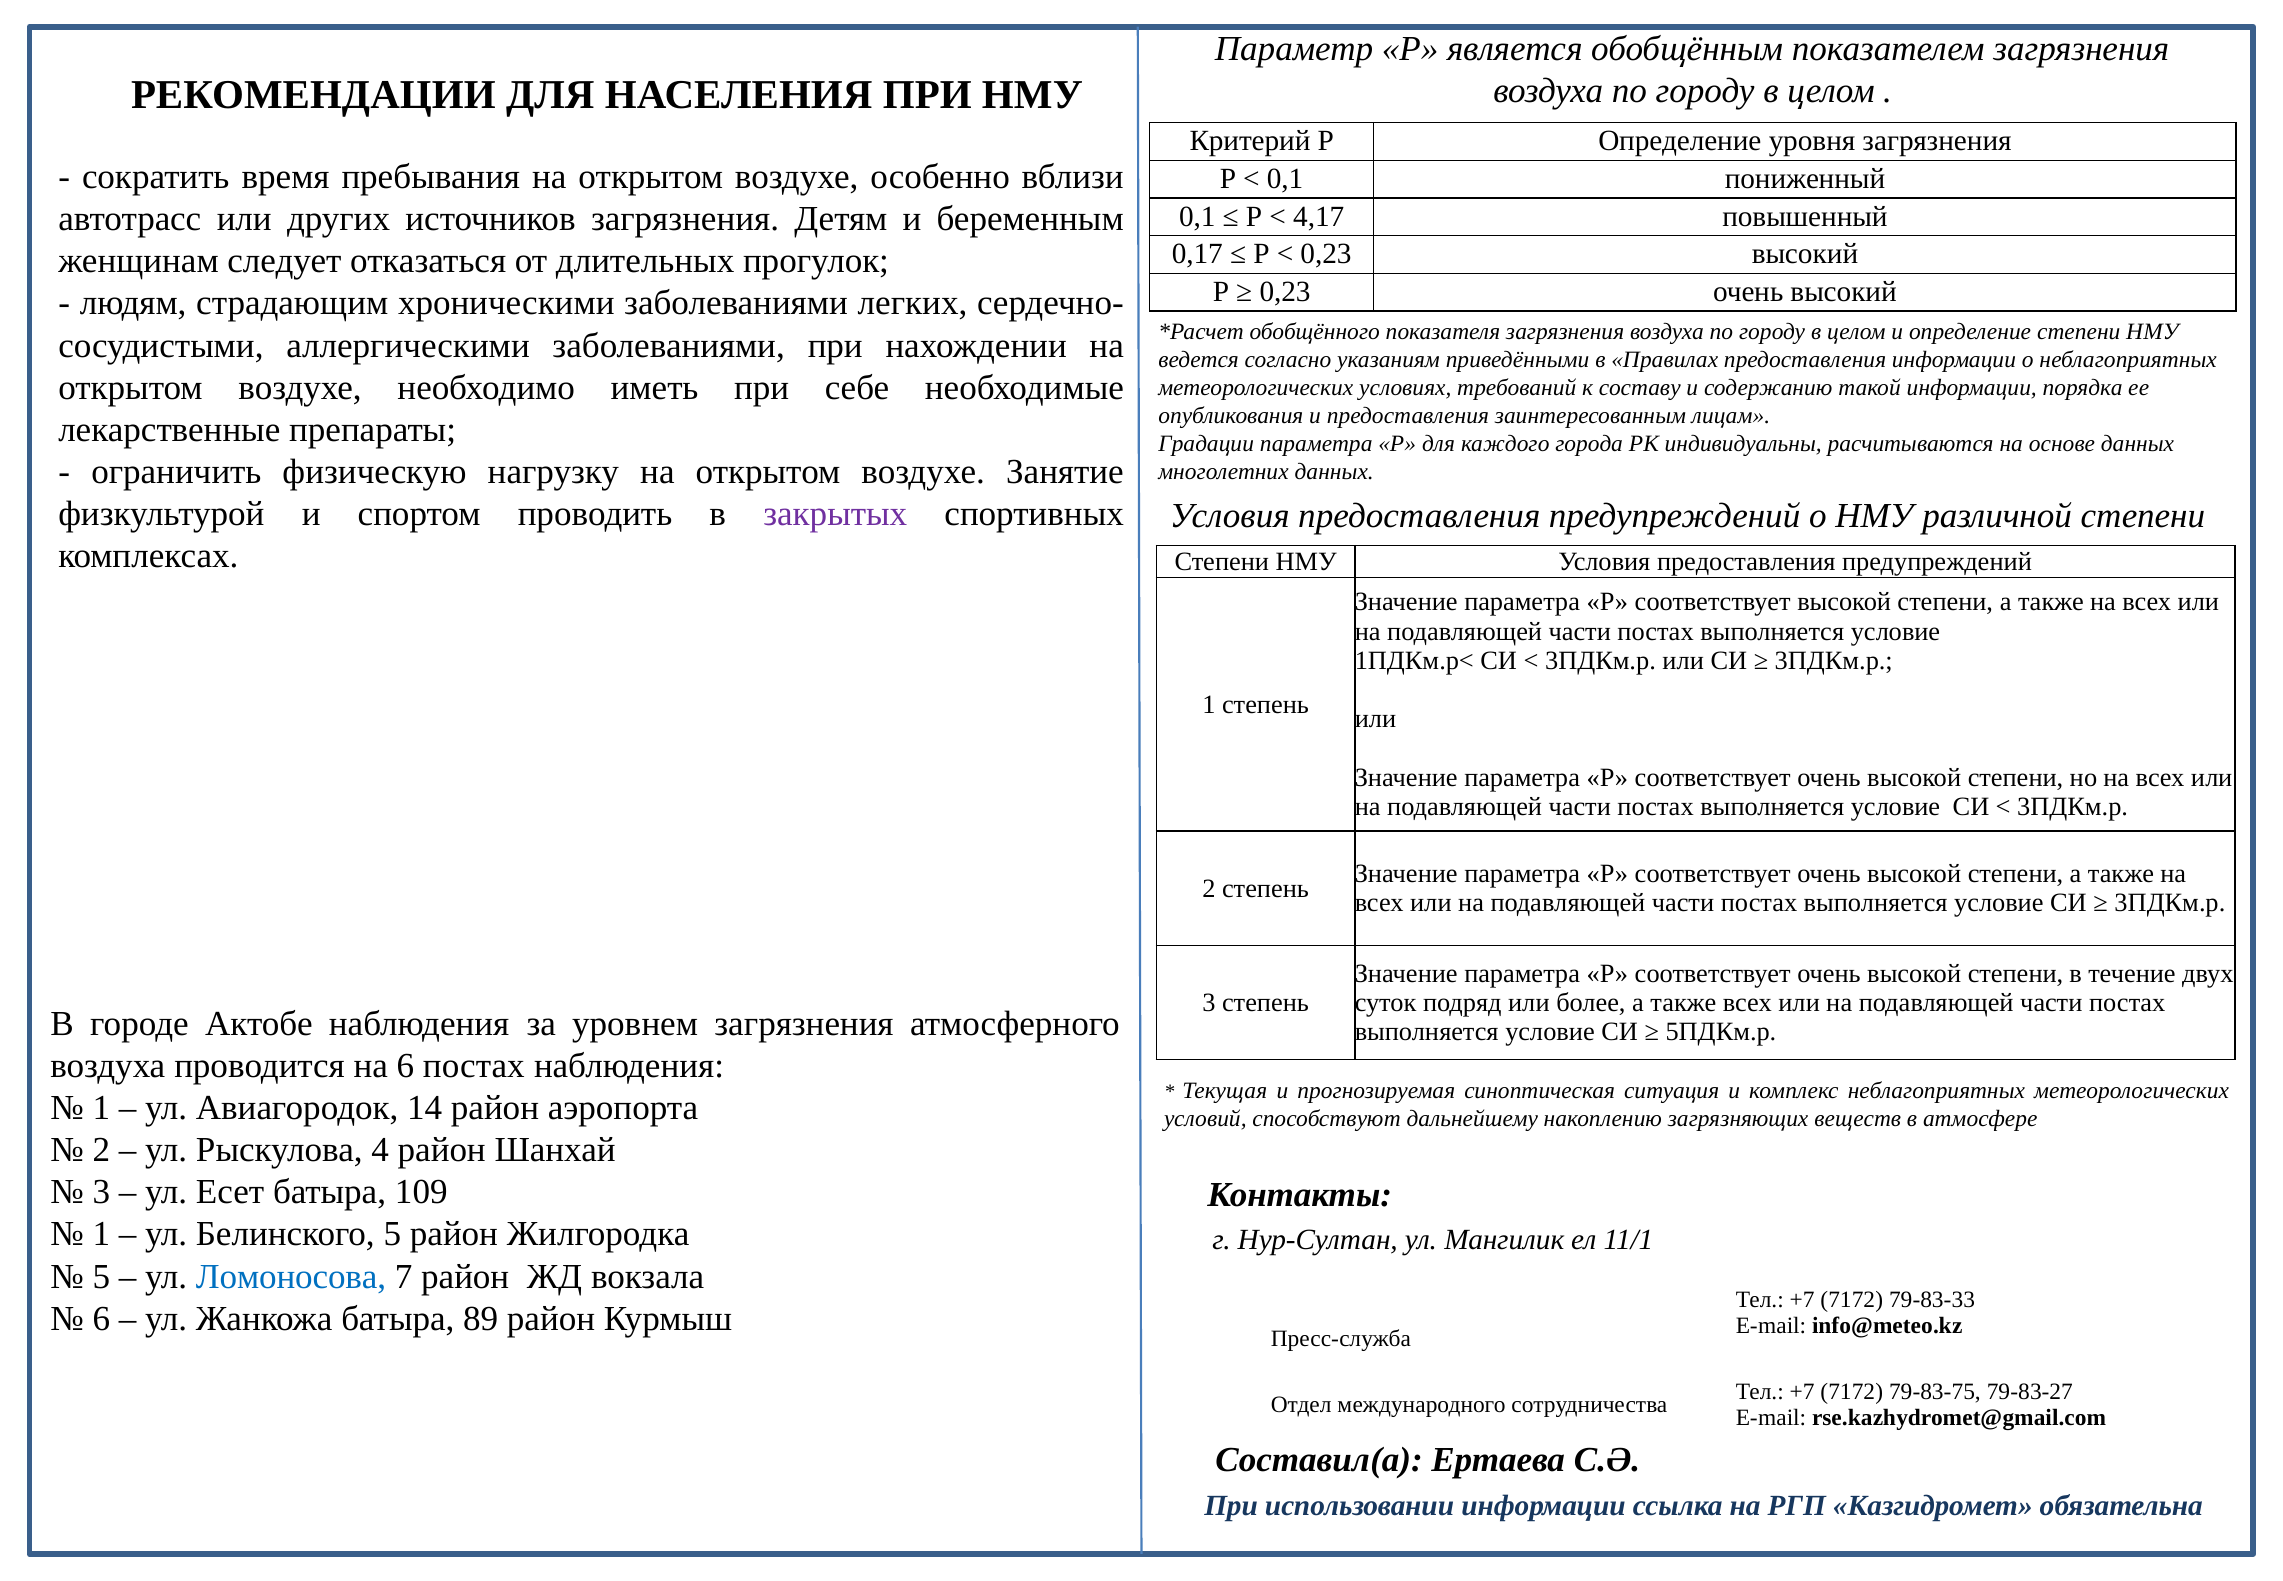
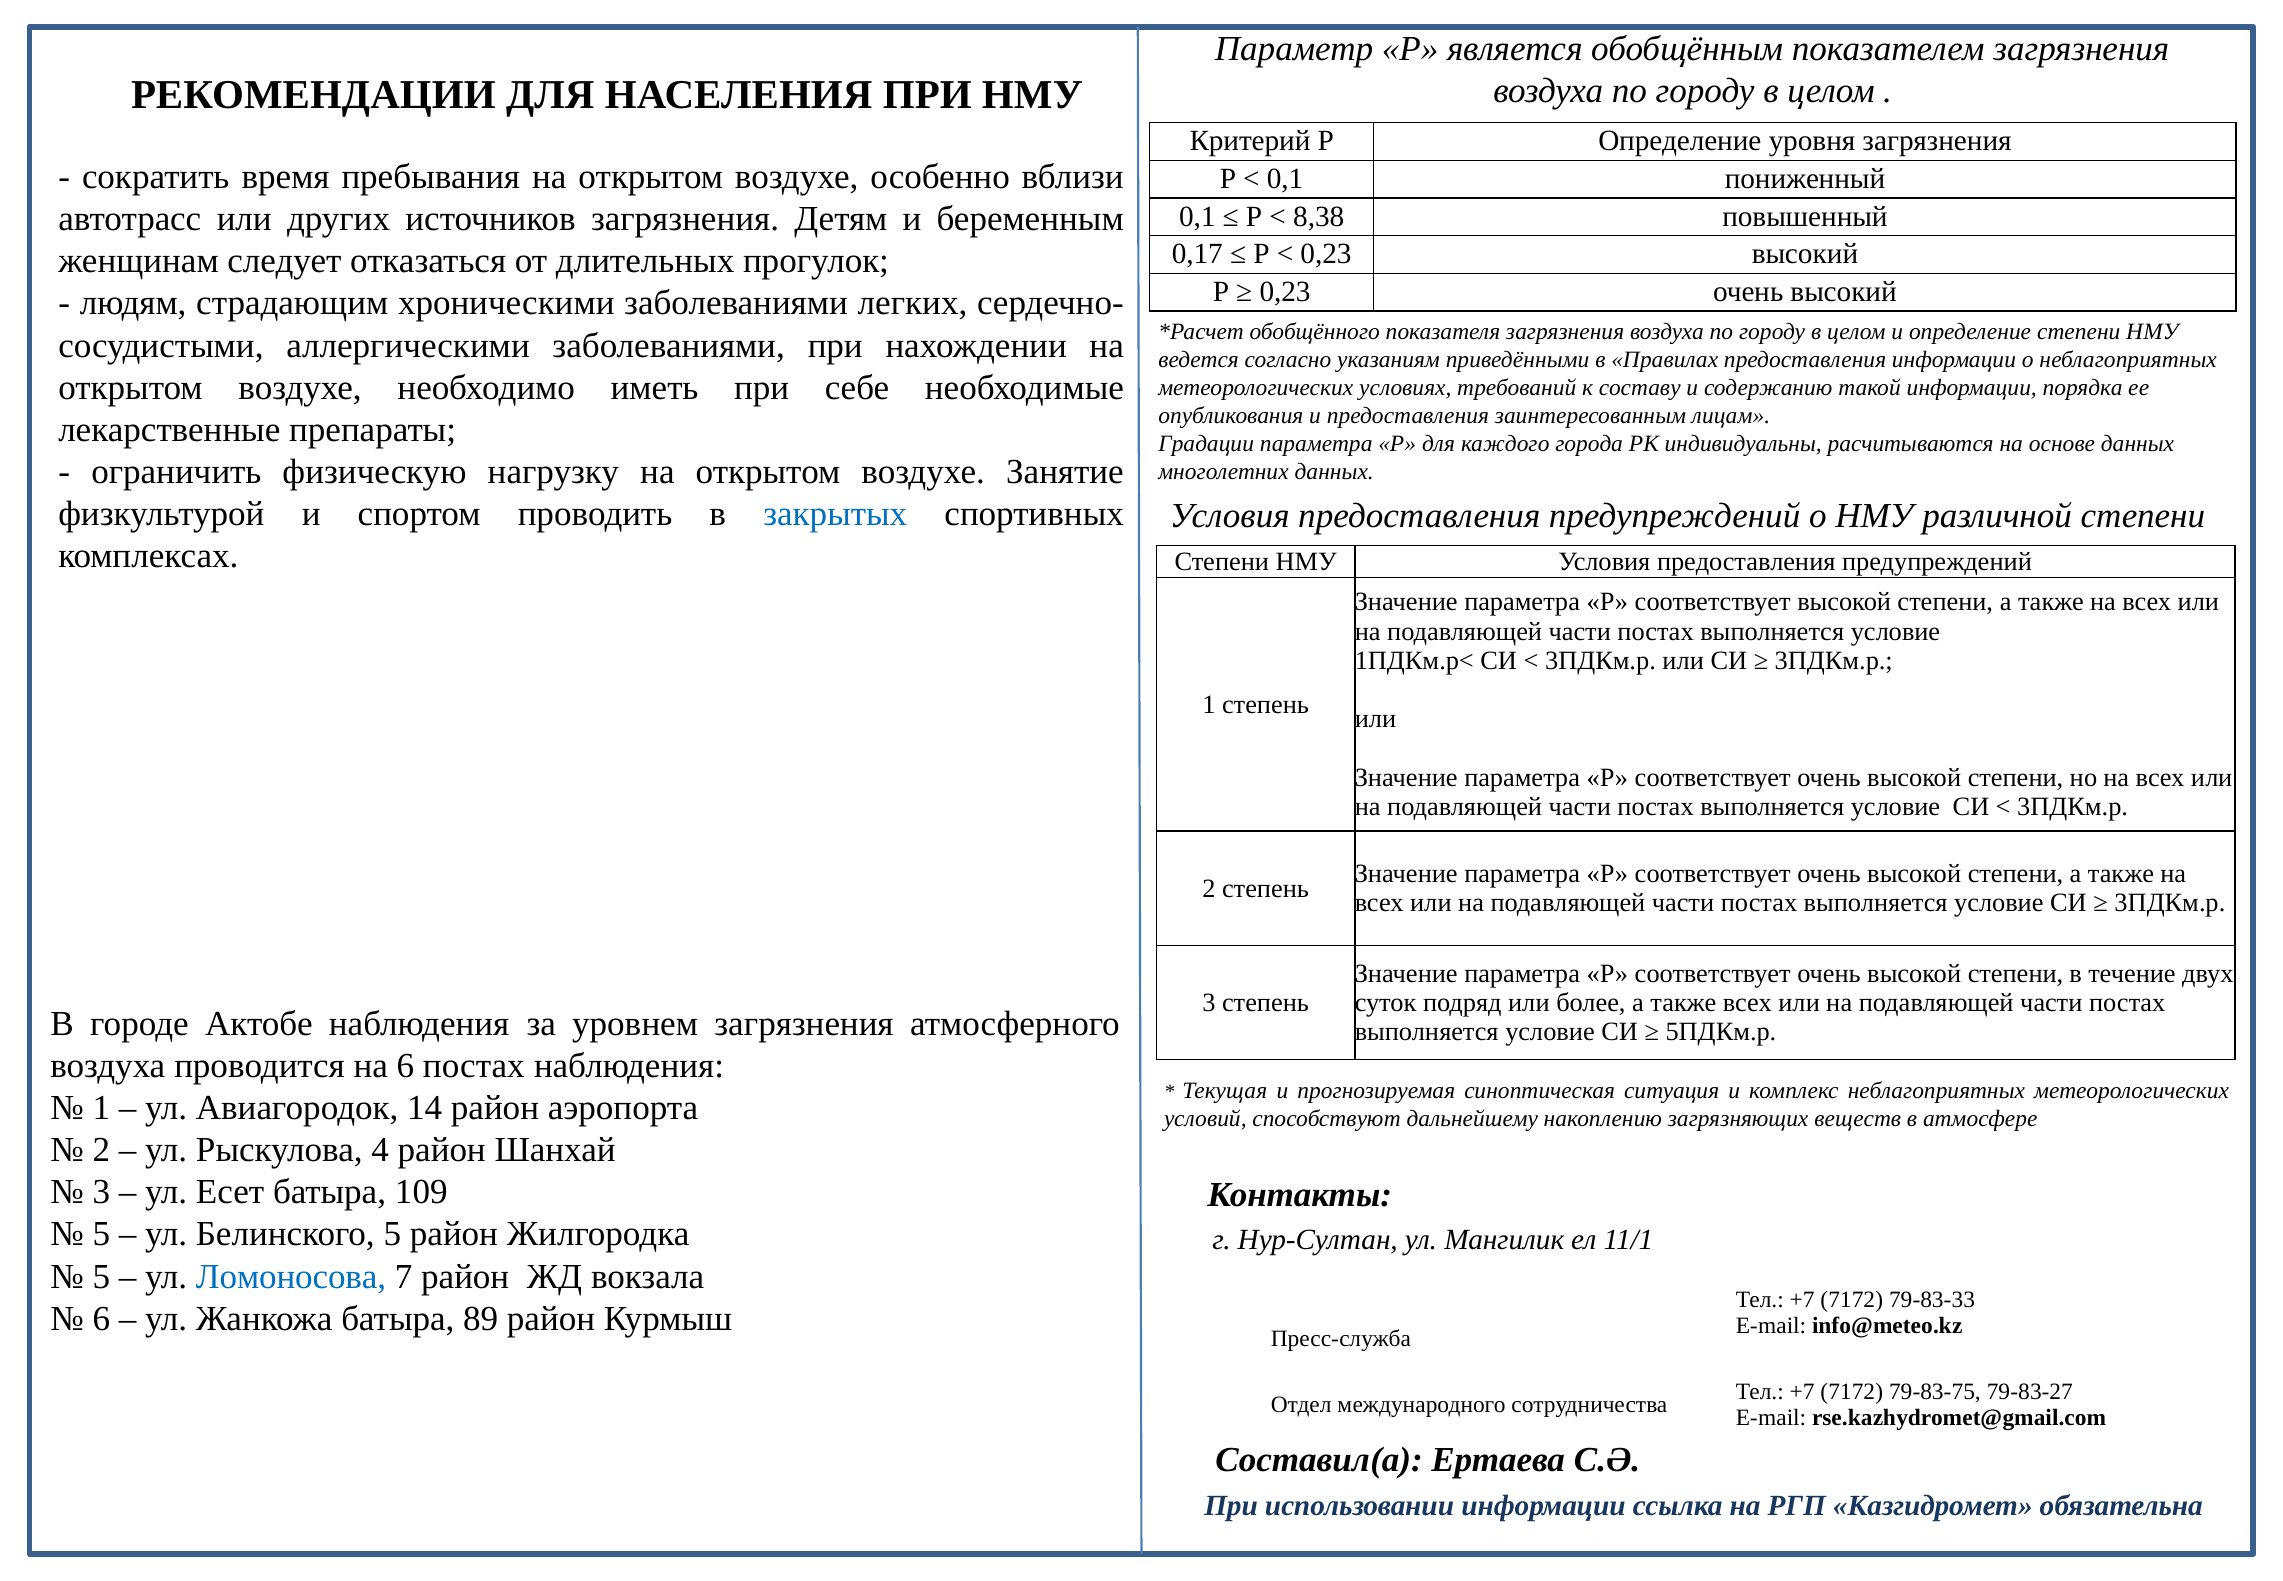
4,17: 4,17 -> 8,38
закрытых colour: purple -> blue
1 at (101, 1234): 1 -> 5
